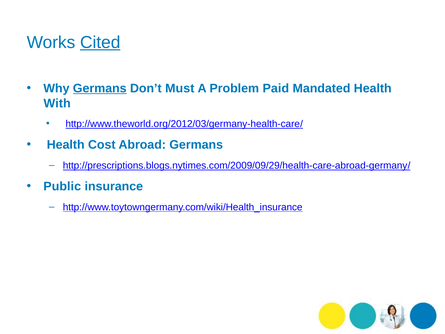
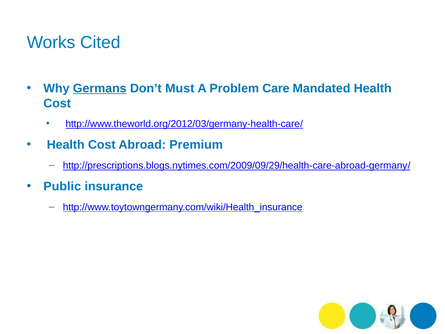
Cited underline: present -> none
Paid: Paid -> Care
With at (57, 103): With -> Cost
Abroad Germans: Germans -> Premium
